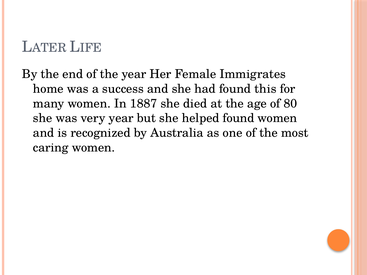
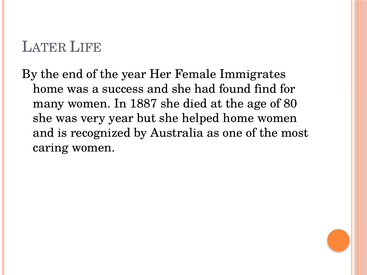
this: this -> find
helped found: found -> home
